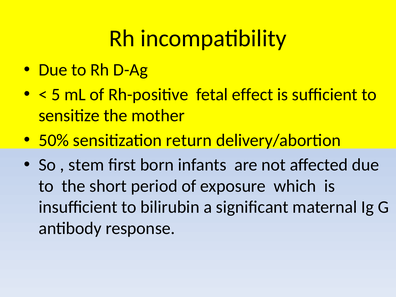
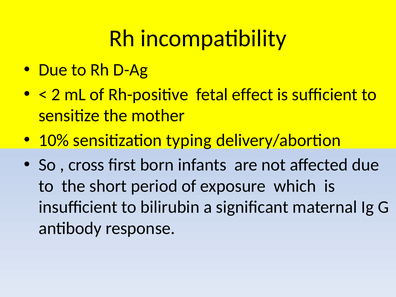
5: 5 -> 2
50%: 50% -> 10%
return: return -> typing
stem: stem -> cross
